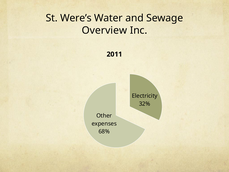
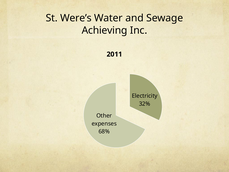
Overview: Overview -> Achieving
